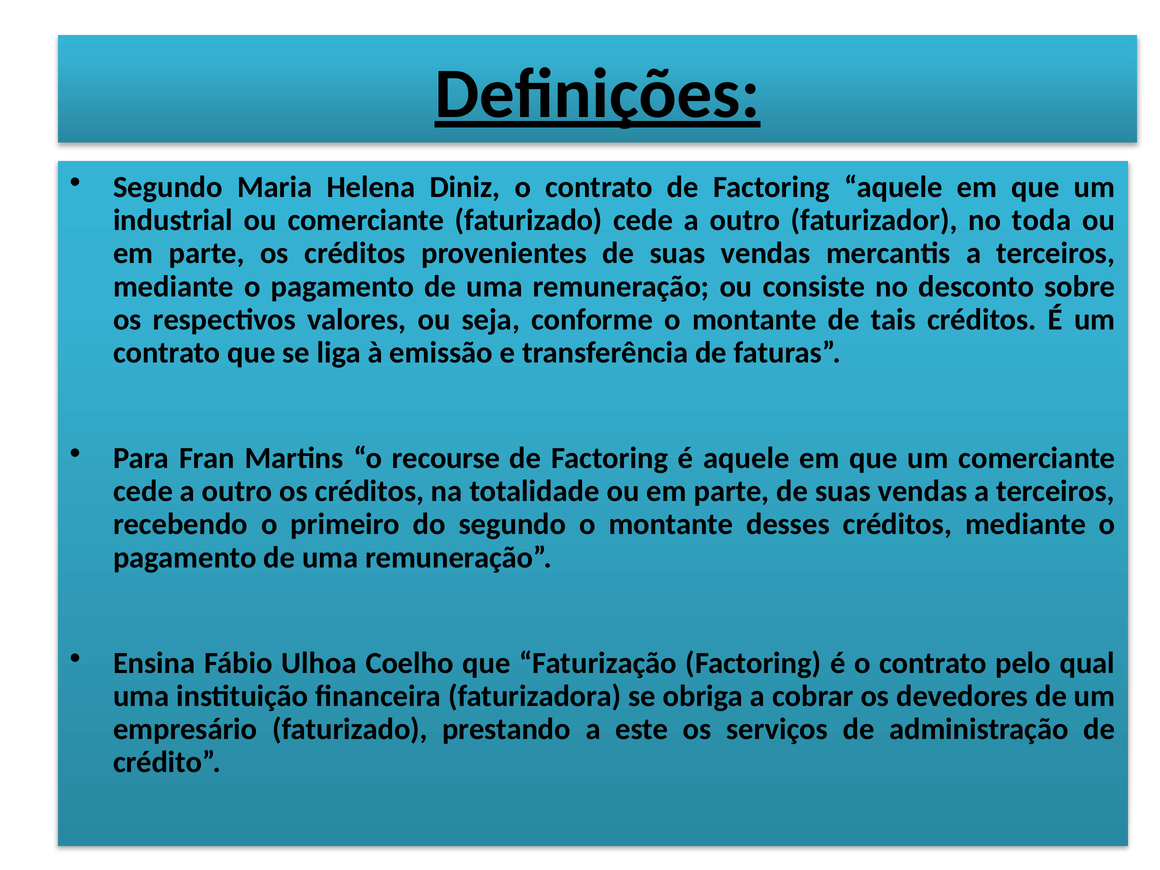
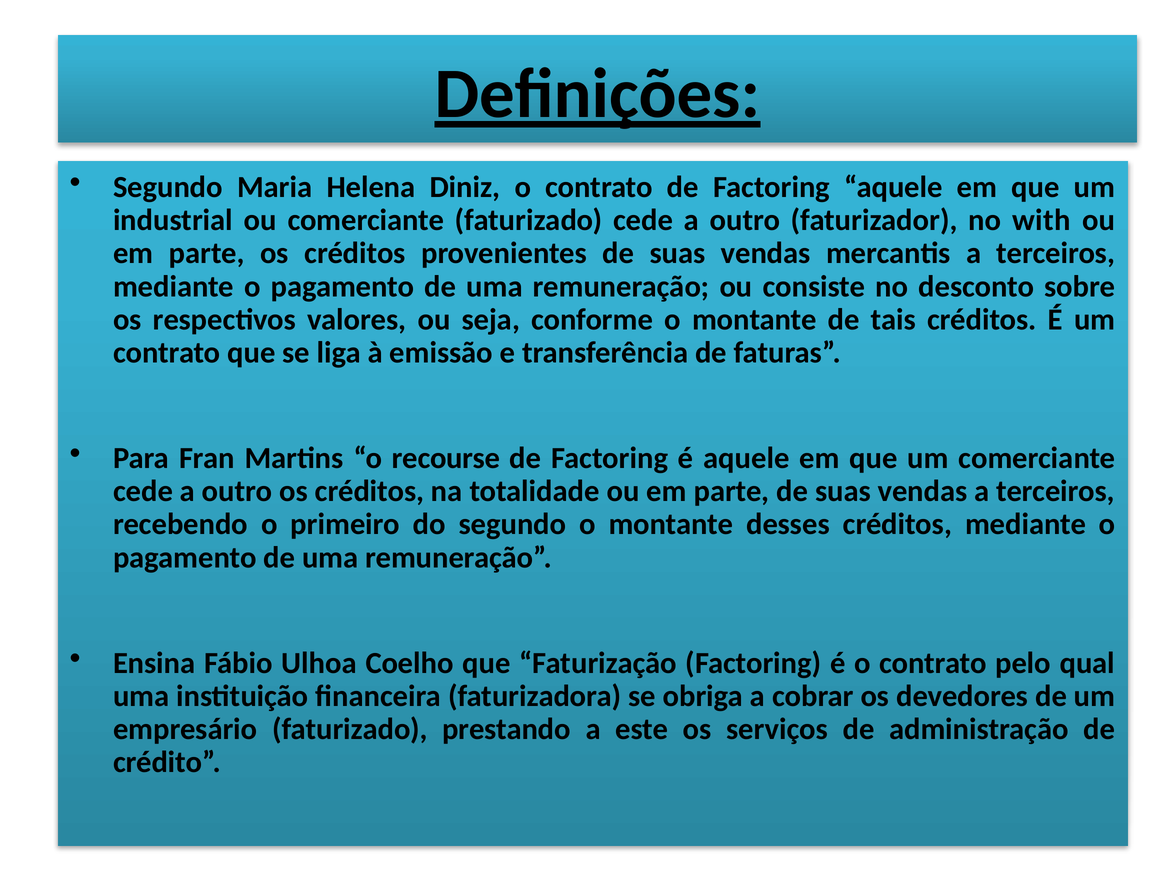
toda: toda -> with
